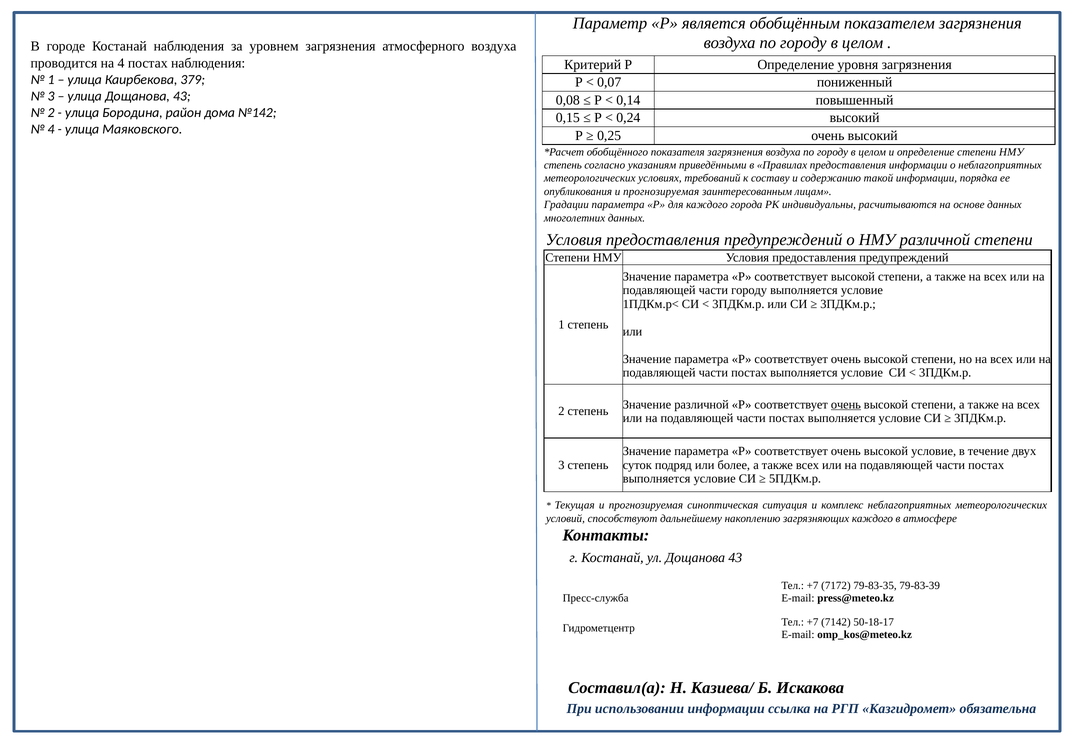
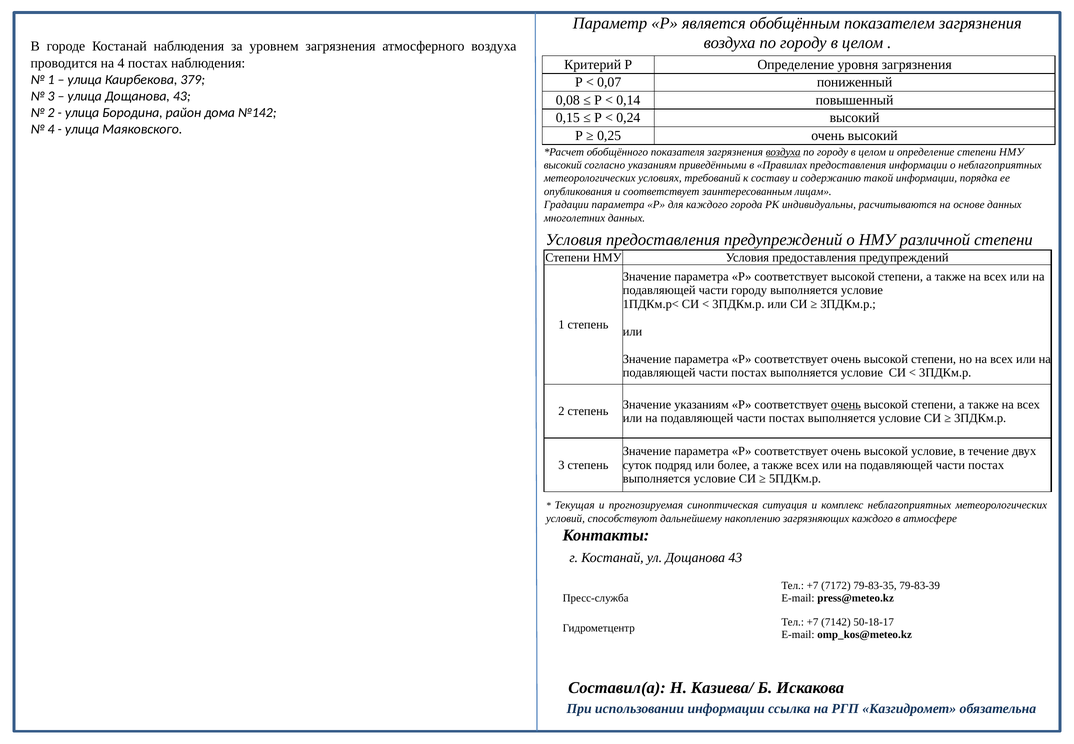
воздуха at (783, 152) underline: none -> present
степень at (563, 165): степень -> высокий
опубликования и прогнозируемая: прогнозируемая -> соответствует
Значение различной: различной -> указаниям
